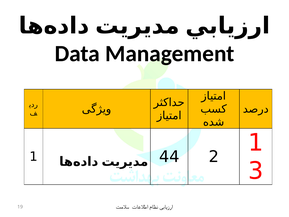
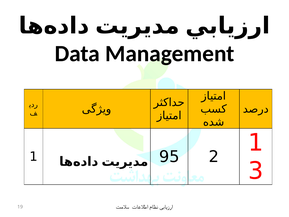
44: 44 -> 95
